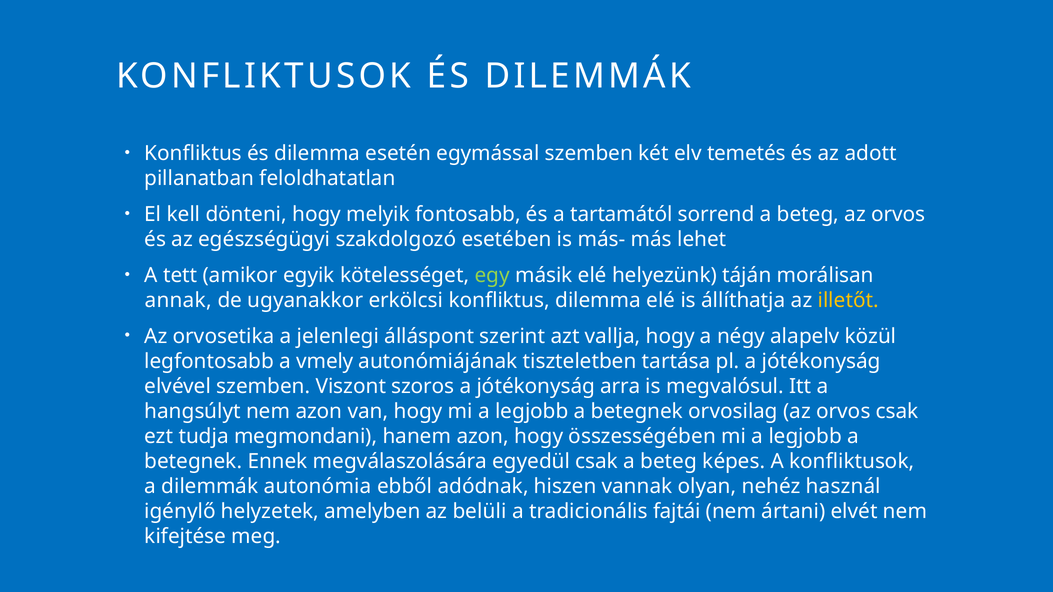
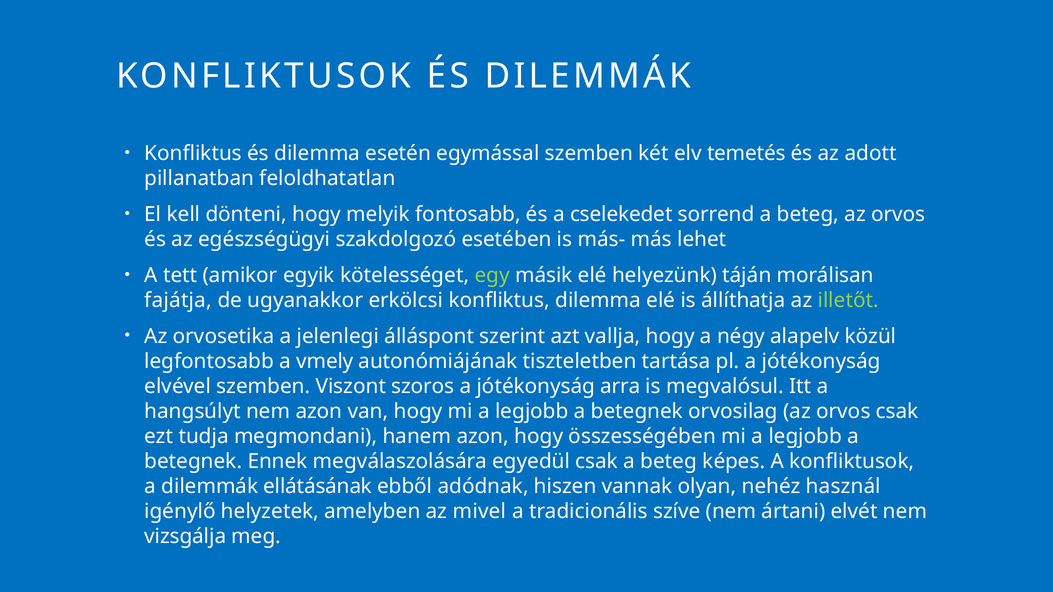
tartamától: tartamától -> cselekedet
annak: annak -> fajátja
illetőt colour: yellow -> light green
autonómia: autonómia -> ellátásának
belüli: belüli -> mivel
fajtái: fajtái -> szíve
kifejtése: kifejtése -> vizsgálja
